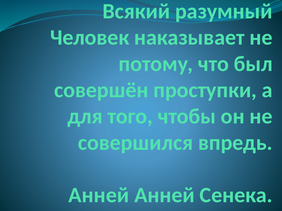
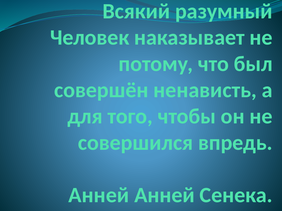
проступки: проступки -> ненависть
